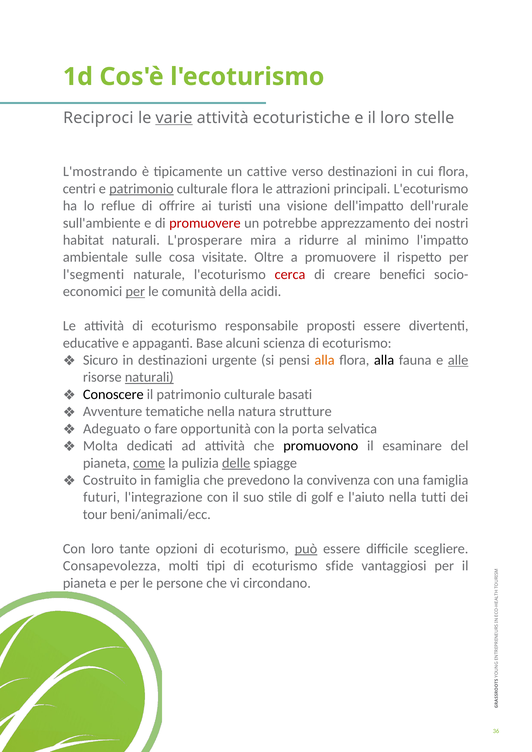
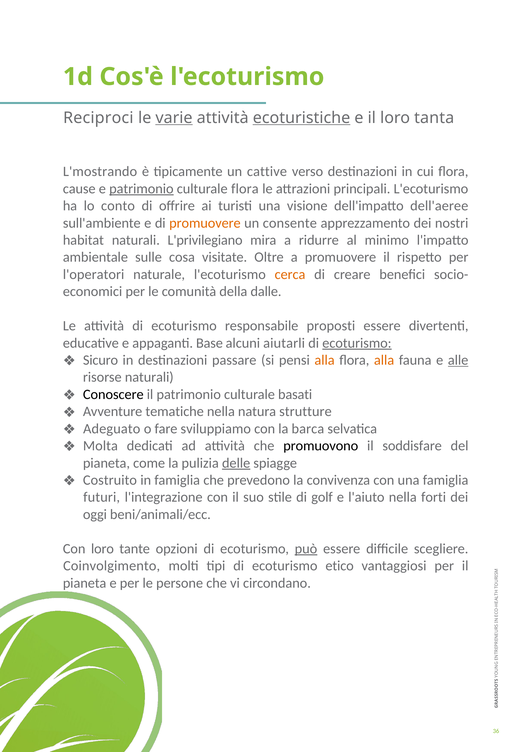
ecoturistiche underline: none -> present
stelle: stelle -> tanta
centri: centri -> cause
reflue: reflue -> conto
dell'rurale: dell'rurale -> dell'aeree
promuovere at (205, 223) colour: red -> orange
potrebbe: potrebbe -> consente
L'prosperare: L'prosperare -> L'privilegiano
l'segmenti: l'segmenti -> l'operatori
cerca colour: red -> orange
per at (135, 292) underline: present -> none
acidi: acidi -> dalle
scienza: scienza -> aiutarli
ecoturismo at (357, 343) underline: none -> present
urgente: urgente -> passare
alla at (384, 360) colour: black -> orange
naturali at (149, 377) underline: present -> none
opportunità: opportunità -> sviluppiamo
porta: porta -> barca
esaminare: esaminare -> soddisfare
come underline: present -> none
tutti: tutti -> forti
tour: tour -> oggi
Consapevolezza: Consapevolezza -> Coinvolgimento
sfide: sfide -> etico
